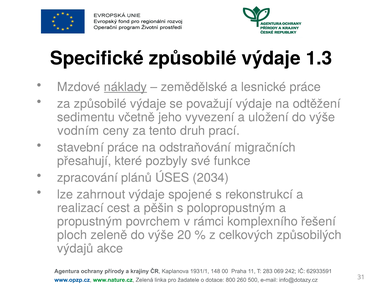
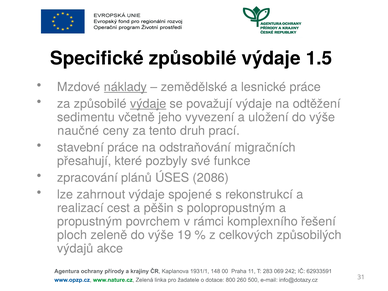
1.3: 1.3 -> 1.5
výdaje at (148, 104) underline: none -> present
vodním: vodním -> naučné
2034: 2034 -> 2086
20: 20 -> 19
